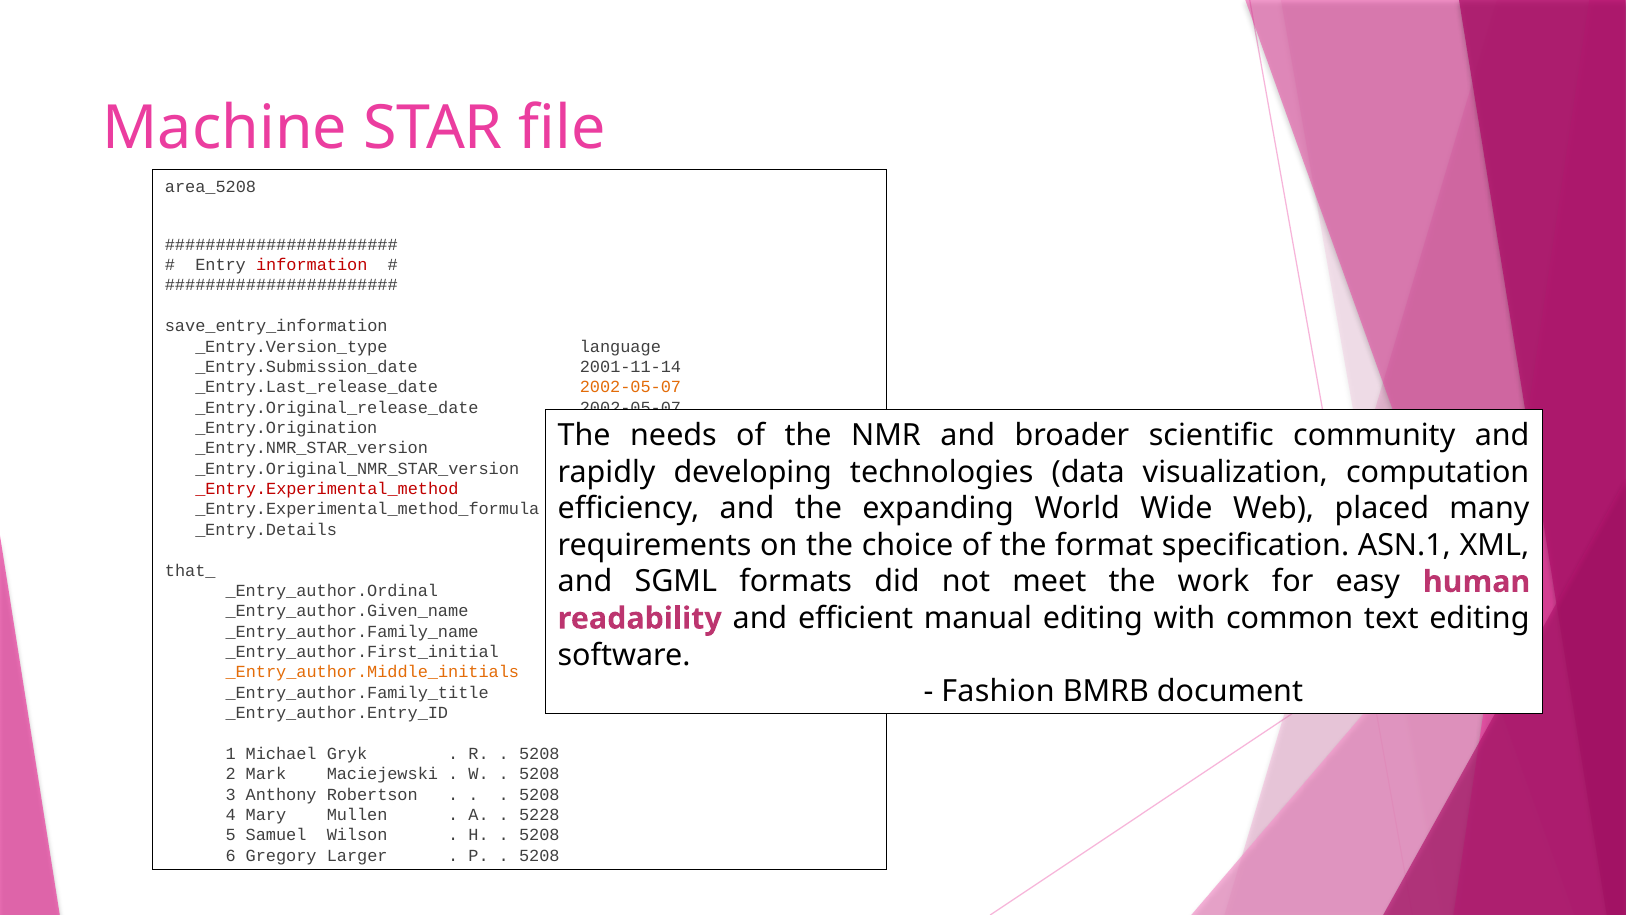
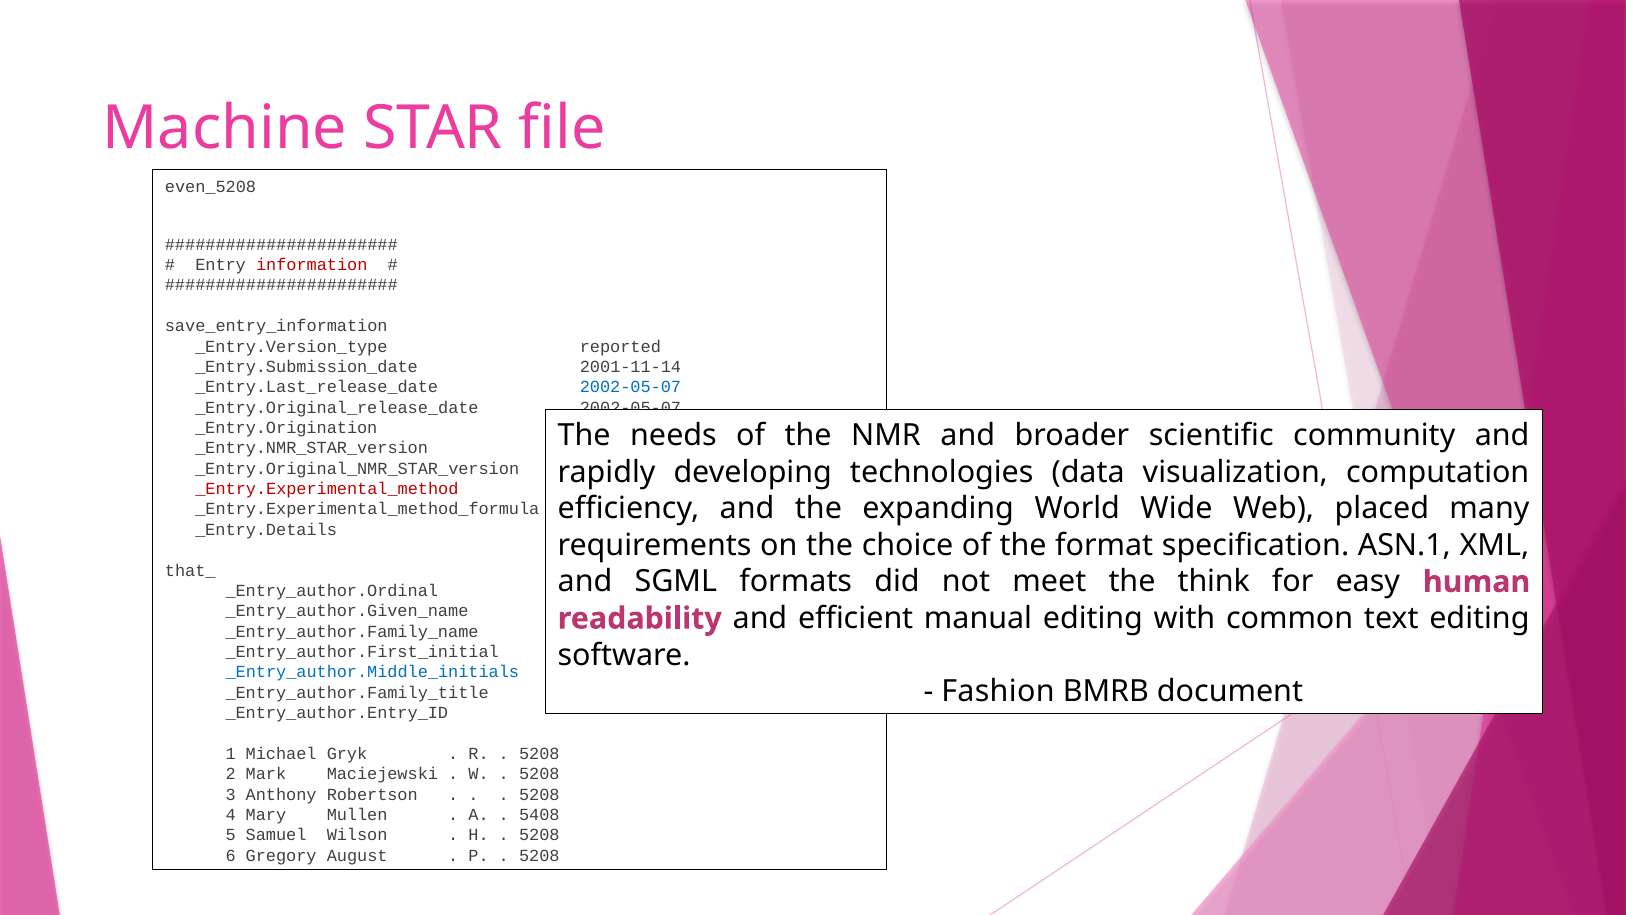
area_5208: area_5208 -> even_5208
language: language -> reported
2002-05-07 at (630, 387) colour: orange -> blue
work: work -> think
_Entry_author.Middle_initials colour: orange -> blue
5228: 5228 -> 5408
Larger: Larger -> August
